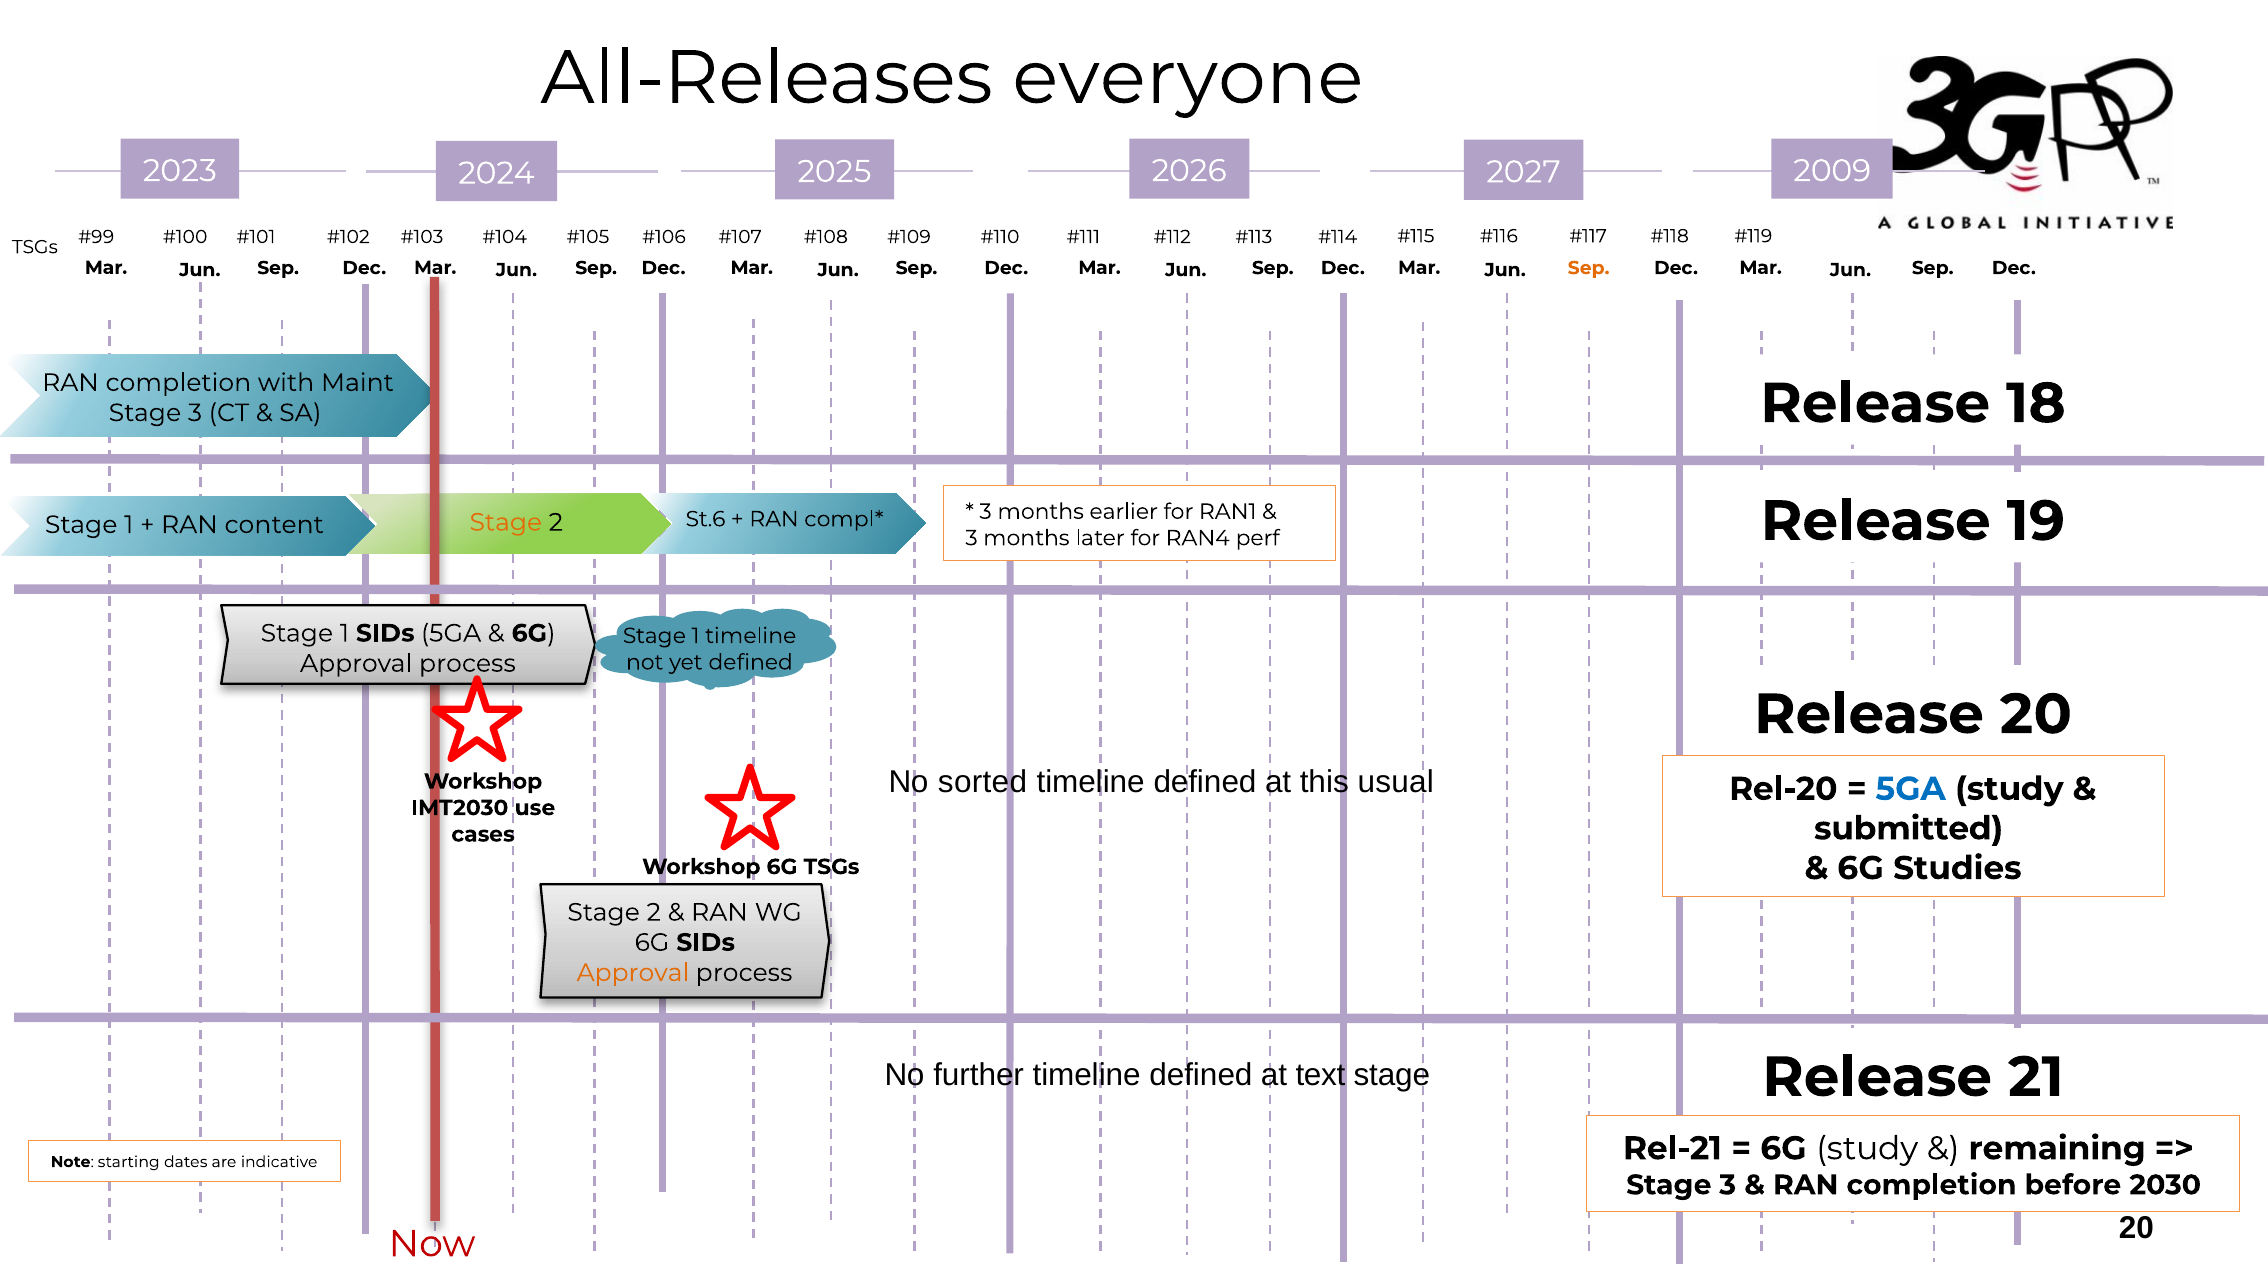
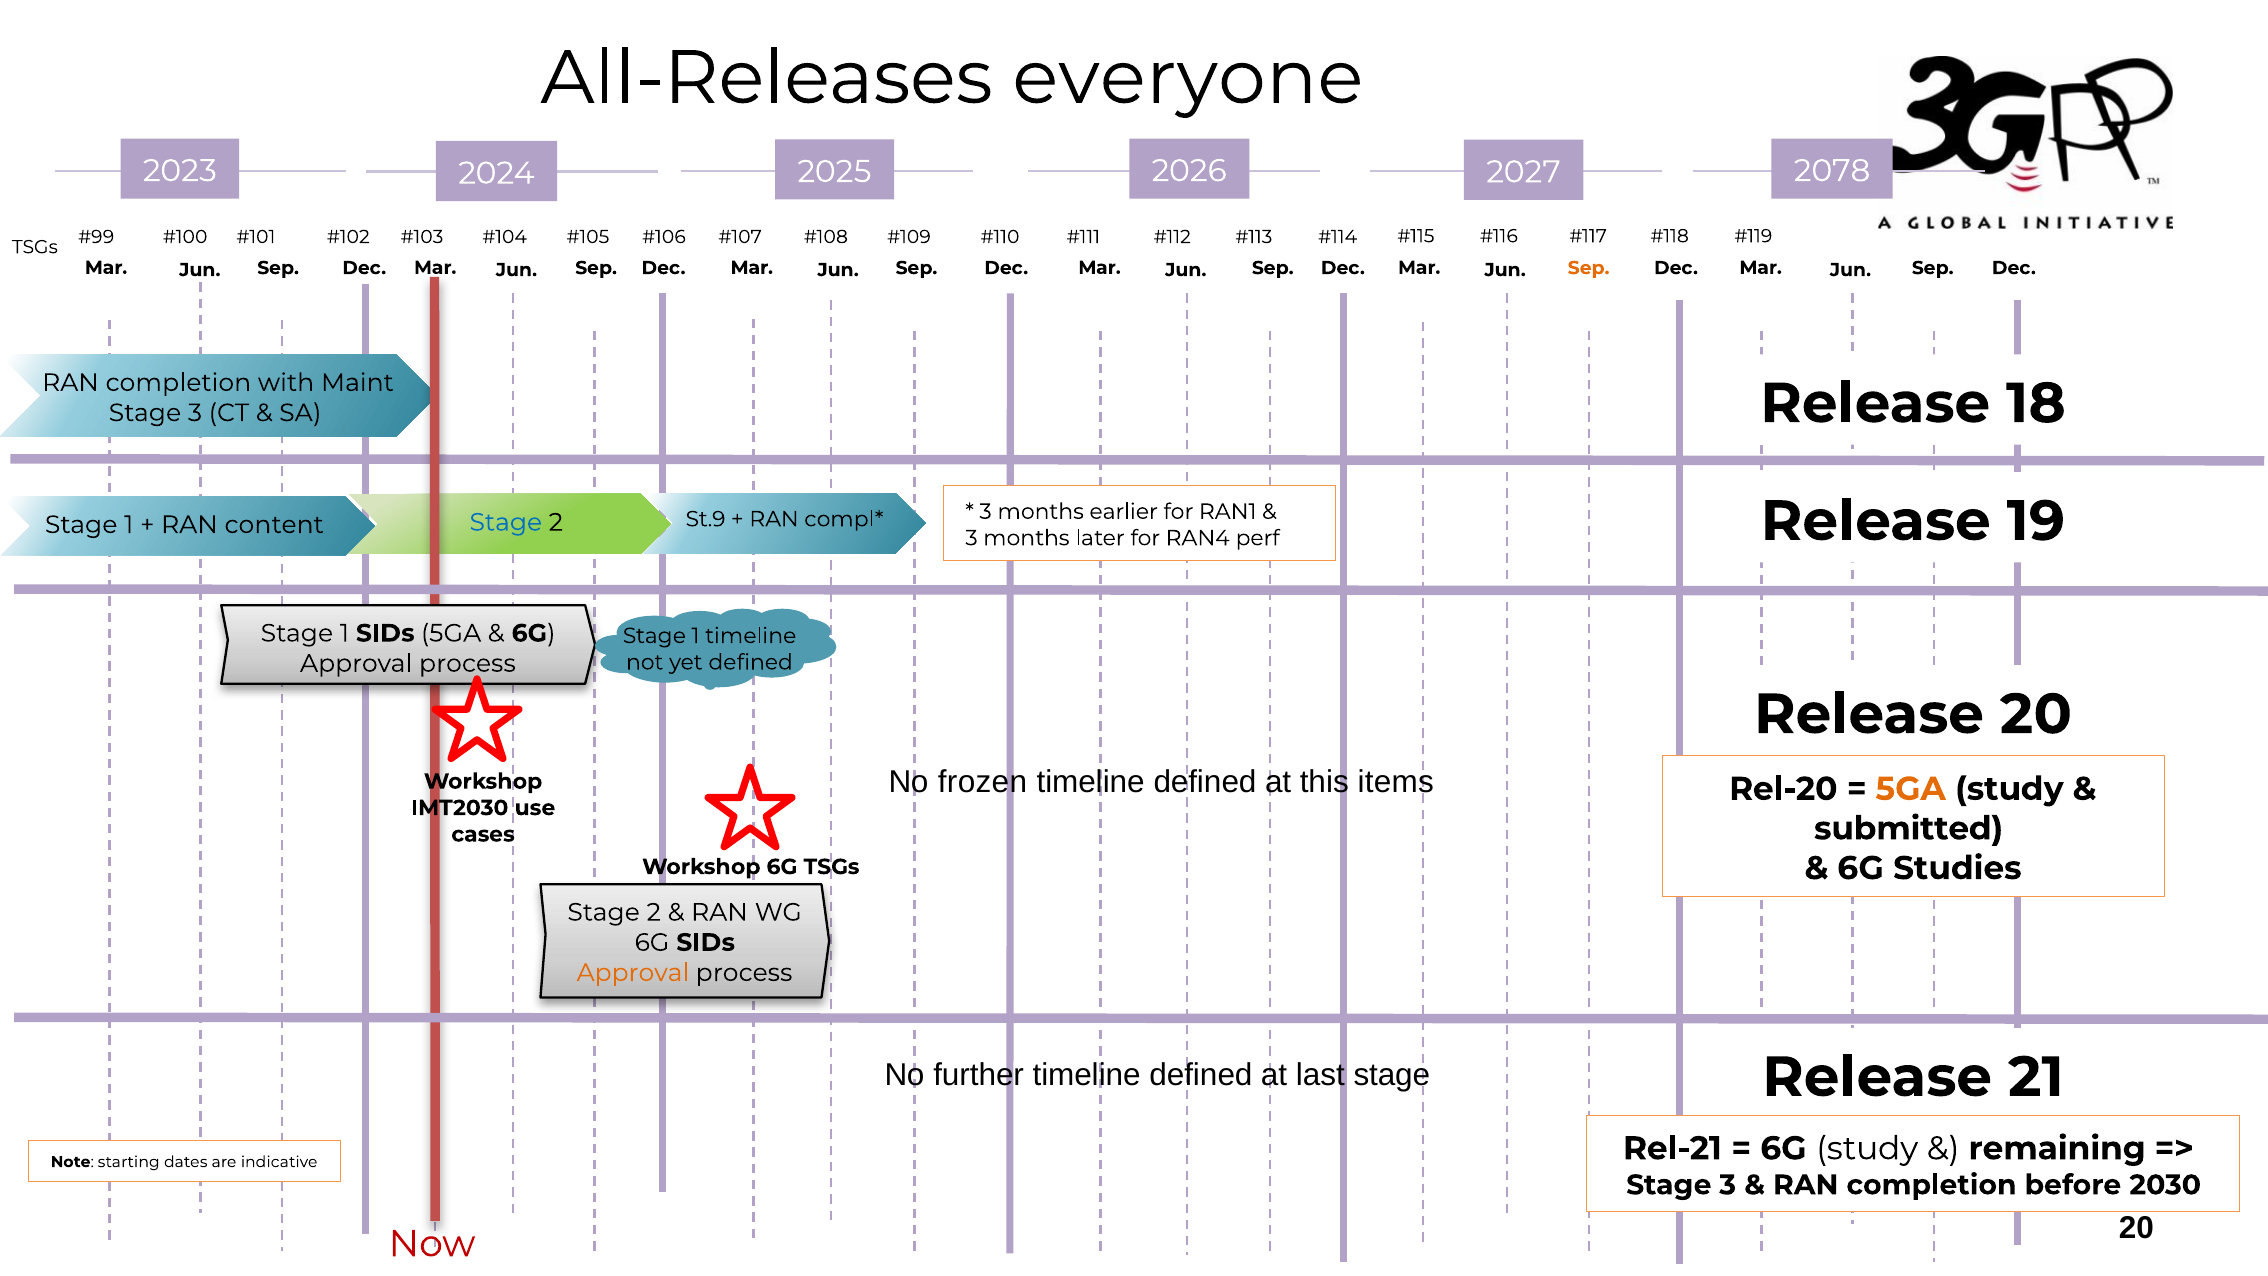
2009: 2009 -> 2078
St.6: St.6 -> St.9
Stage at (506, 522) colour: orange -> blue
sorted: sorted -> frozen
usual: usual -> items
5GA at (1911, 789) colour: blue -> orange
text: text -> last
